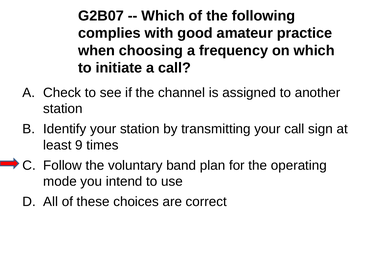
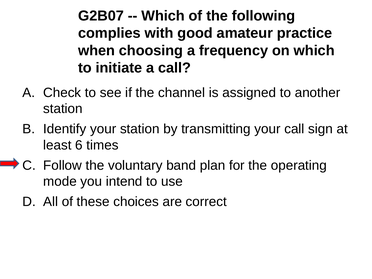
9: 9 -> 6
